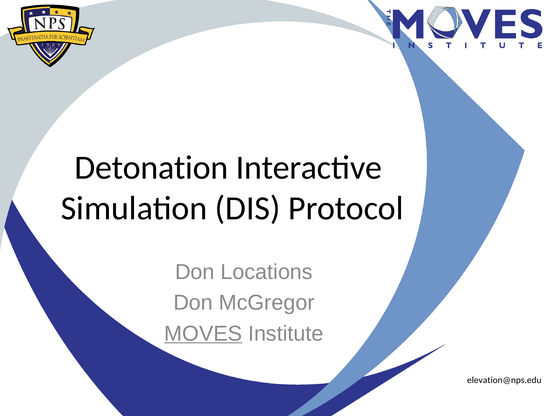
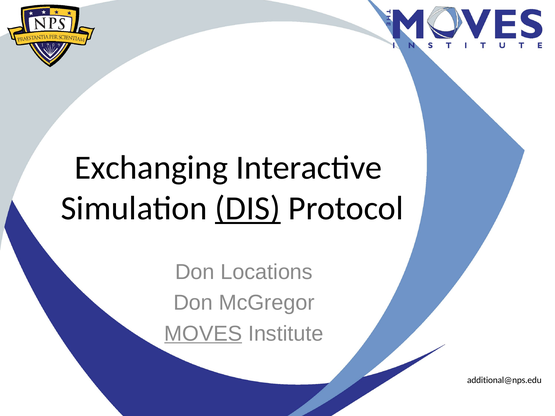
Detonation: Detonation -> Exchanging
DIS underline: none -> present
elevation@nps.edu: elevation@nps.edu -> additional@nps.edu
